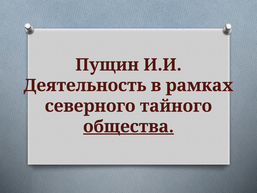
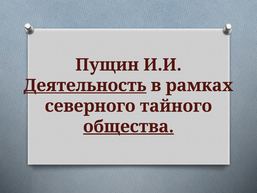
Деятельность underline: none -> present
